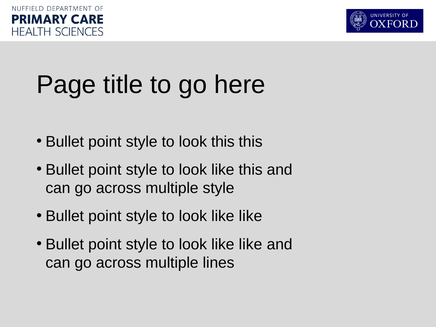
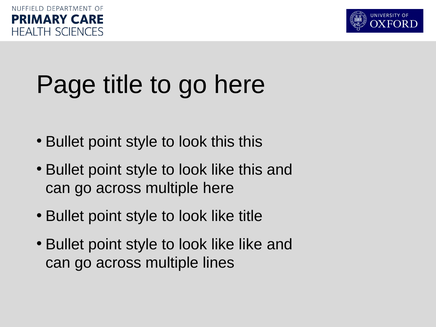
multiple style: style -> here
like at (251, 216): like -> title
